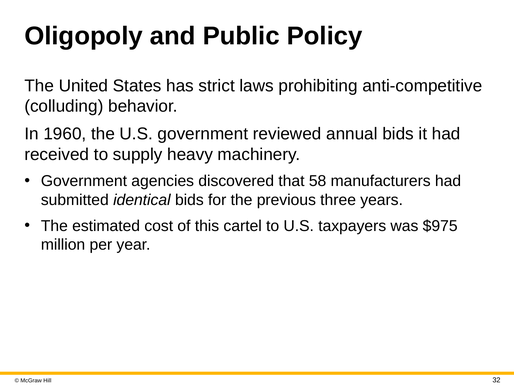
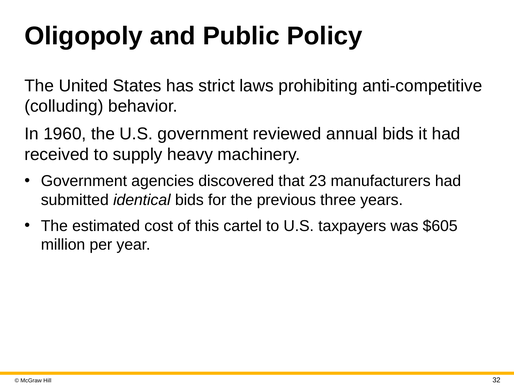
58: 58 -> 23
$975: $975 -> $605
